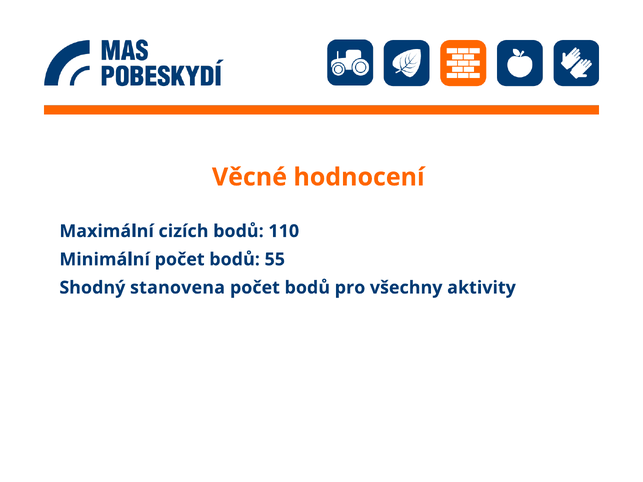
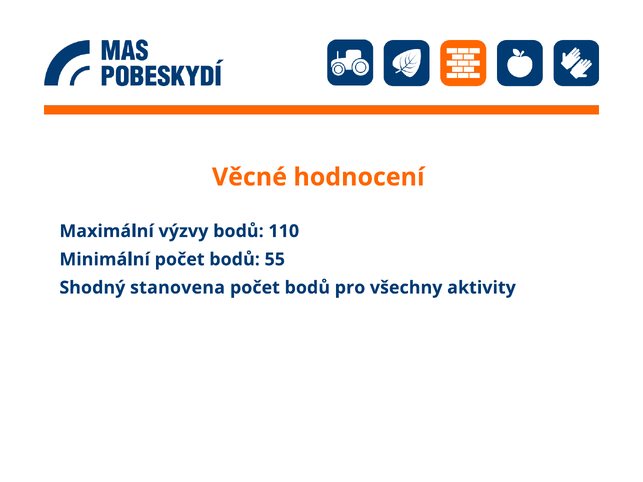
cizích: cizích -> výzvy
